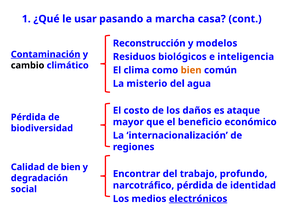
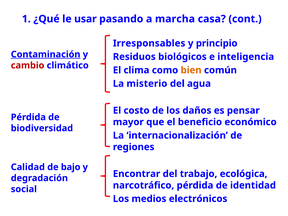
Reconstrucción: Reconstrucción -> Irresponsables
modelos: modelos -> principio
cambio colour: black -> red
ataque: ataque -> pensar
de bien: bien -> bajo
profundo: profundo -> ecológica
electrónicos underline: present -> none
